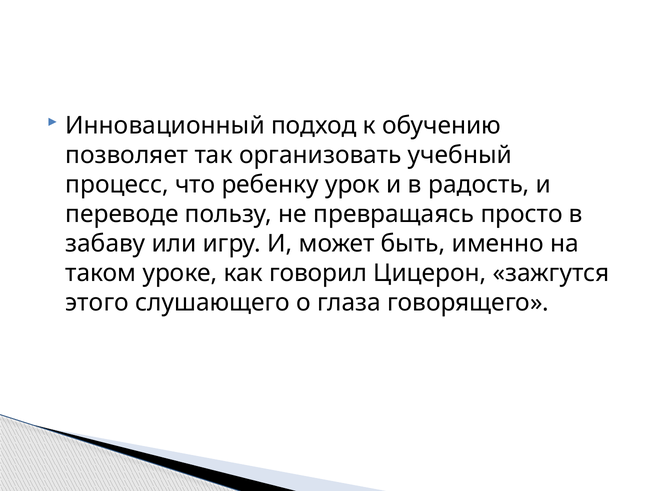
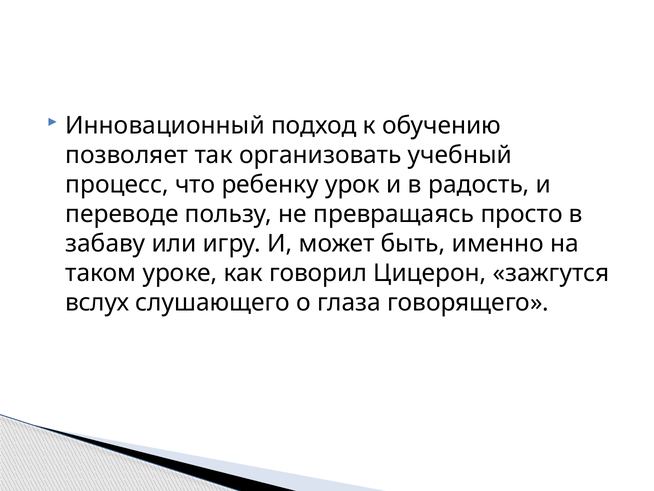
этого: этого -> вслух
